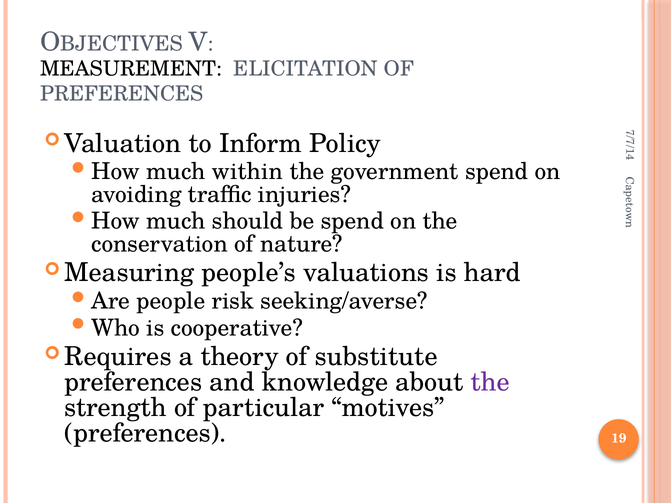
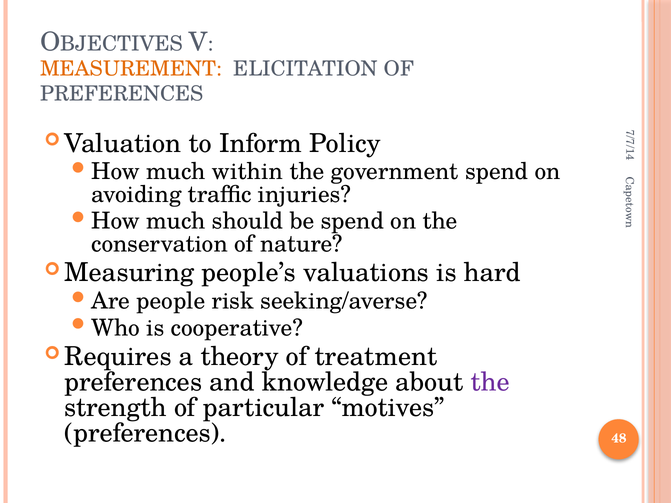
MEASUREMENT colour: black -> orange
substitute: substitute -> treatment
19: 19 -> 48
